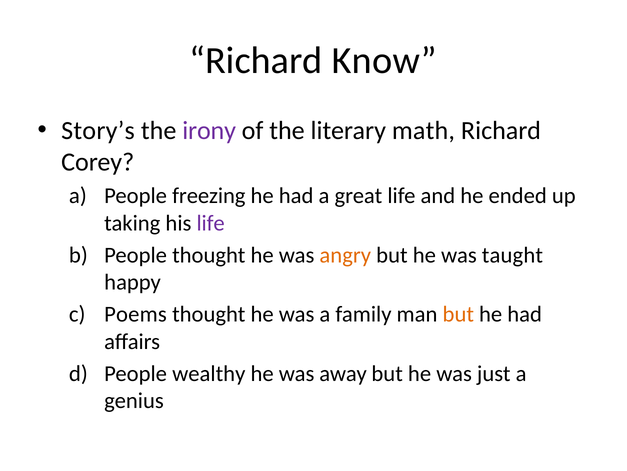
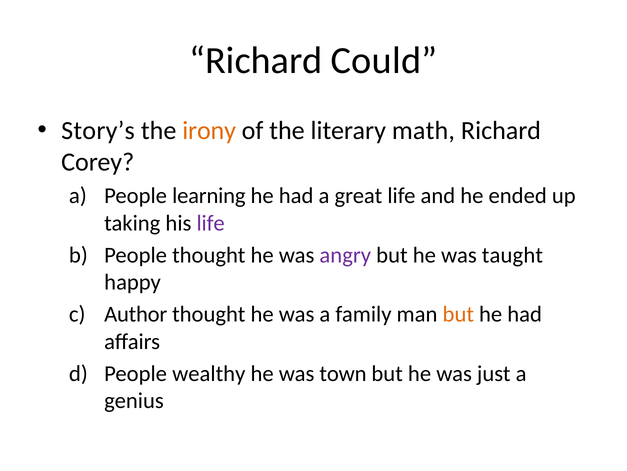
Know: Know -> Could
irony colour: purple -> orange
freezing: freezing -> learning
angry colour: orange -> purple
Poems: Poems -> Author
away: away -> town
